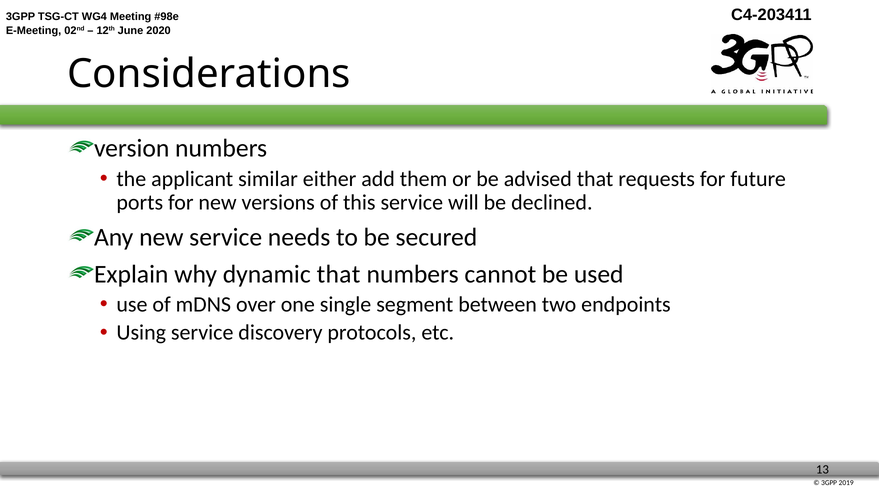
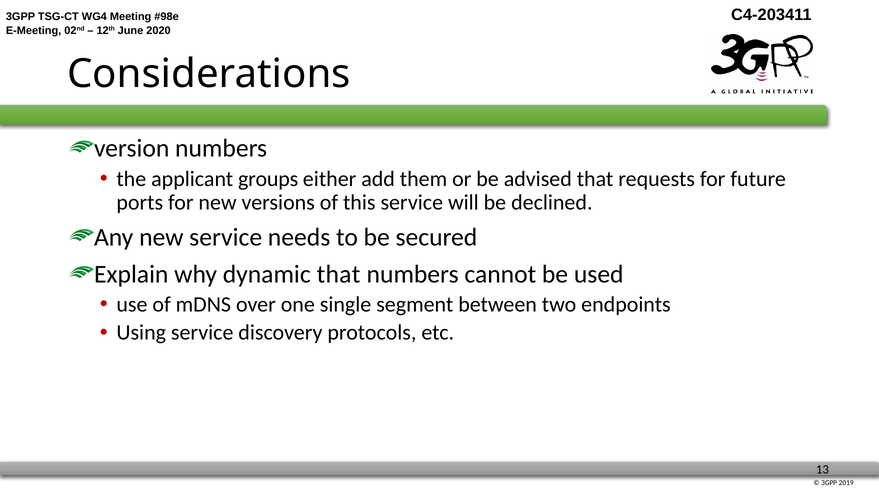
similar: similar -> groups
